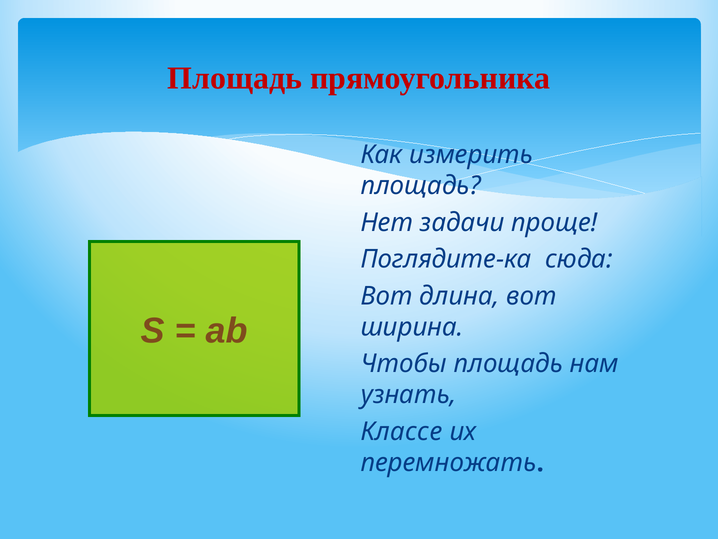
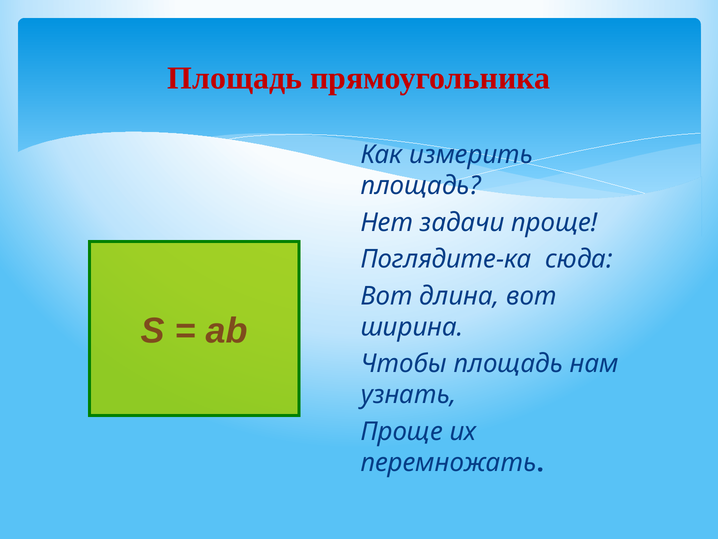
Классе at (401, 431): Классе -> Проще
